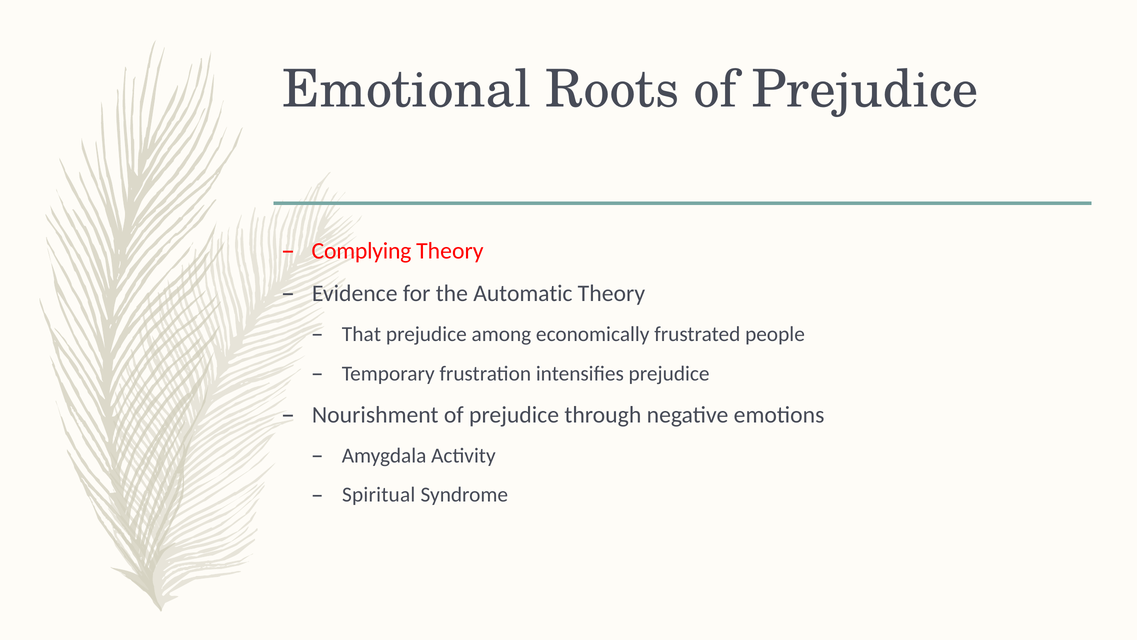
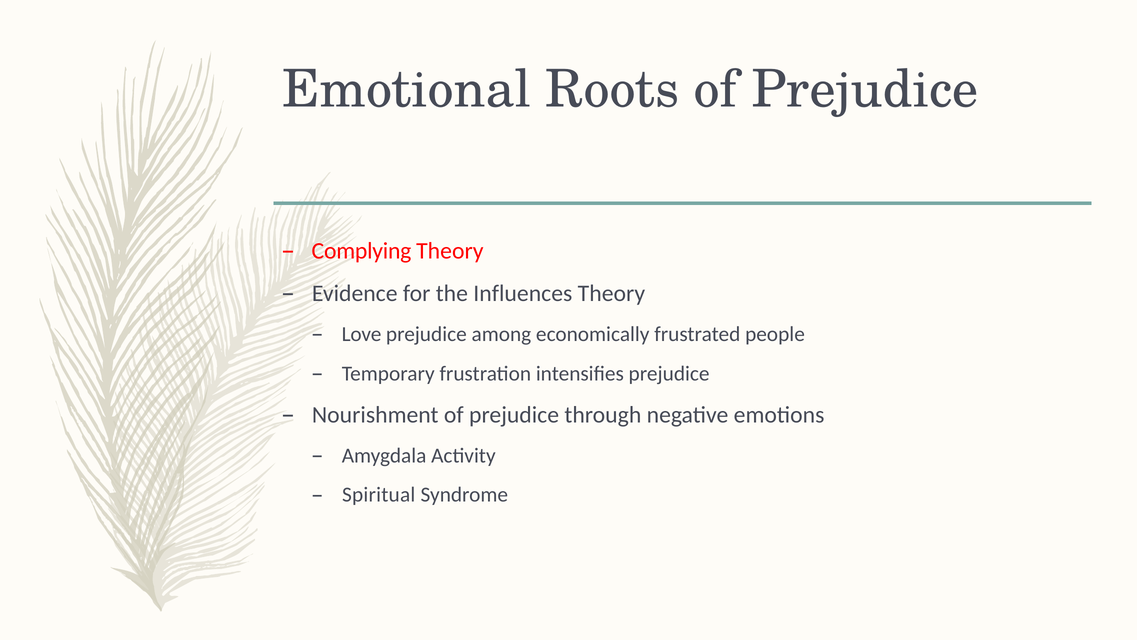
Automatic: Automatic -> Influences
That: That -> Love
